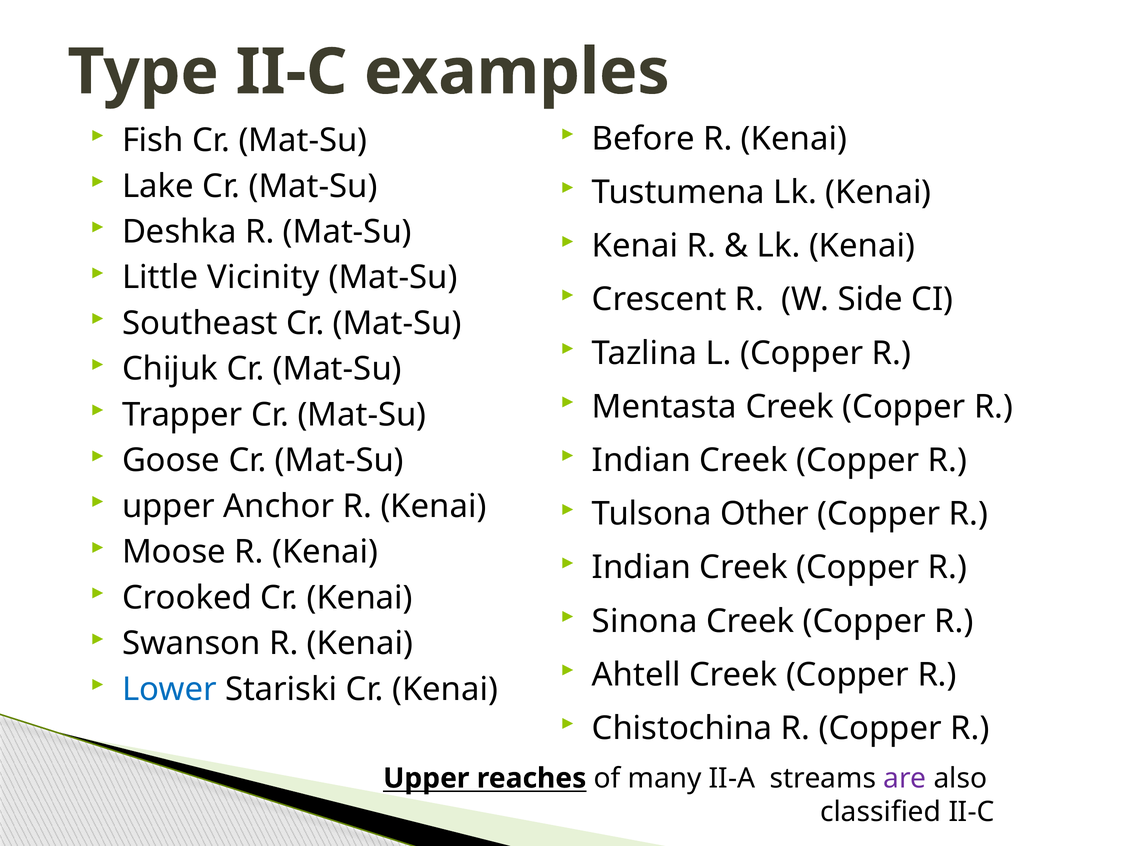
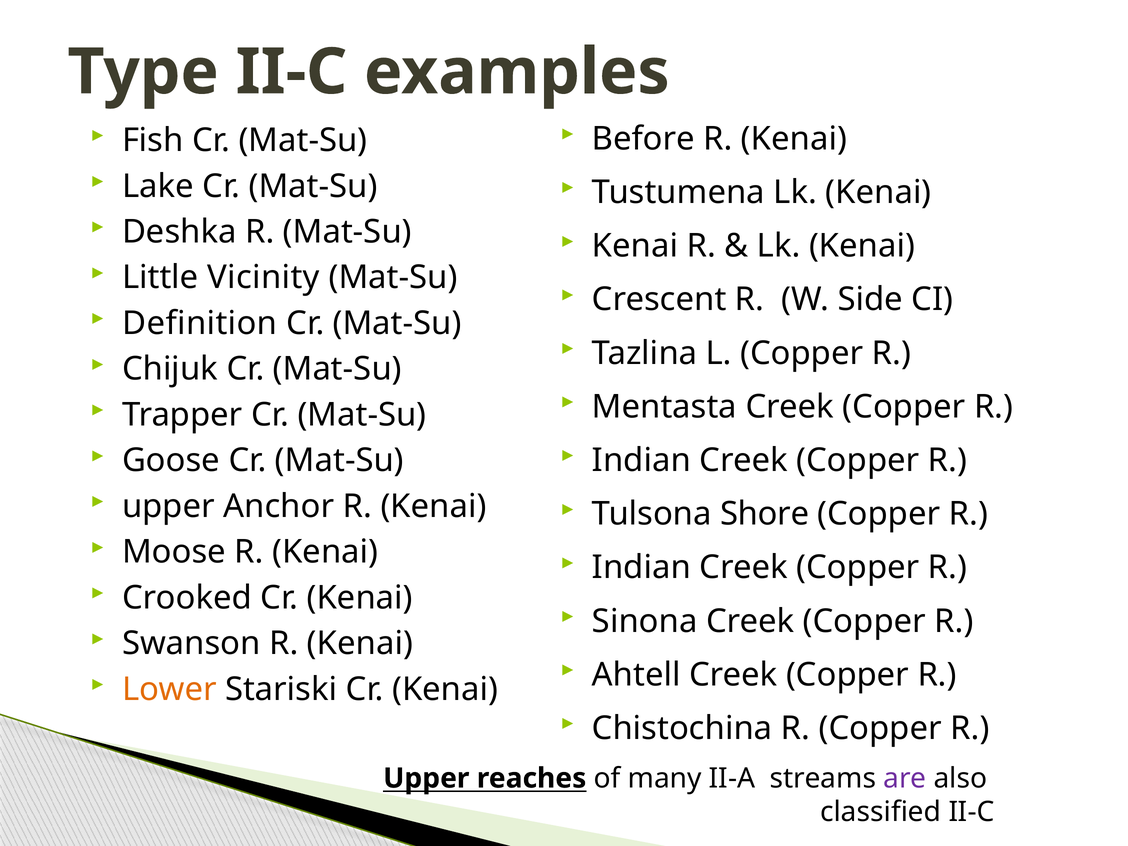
Southeast: Southeast -> Definition
Other: Other -> Shore
Lower colour: blue -> orange
